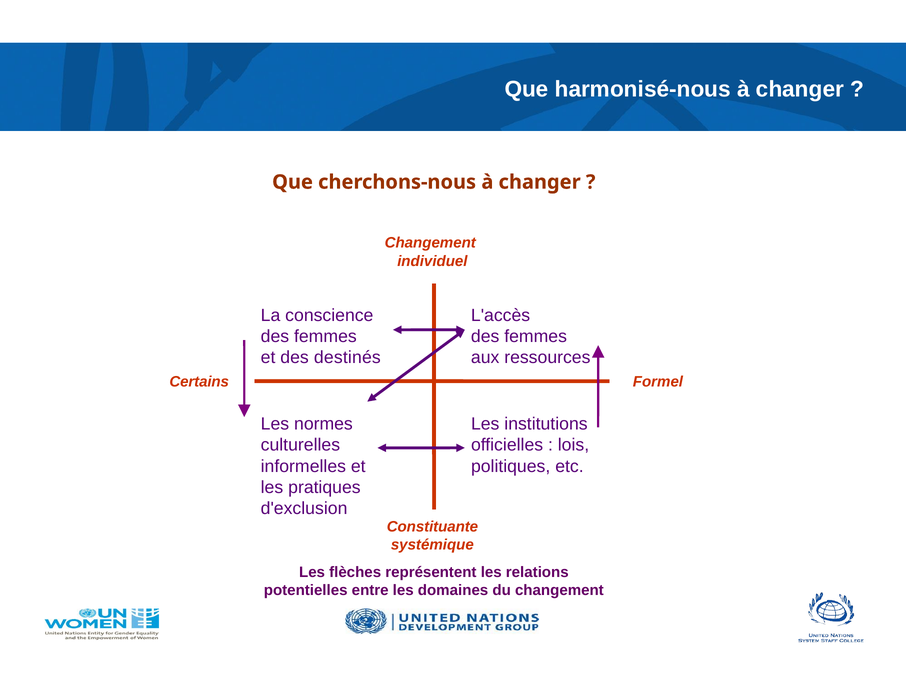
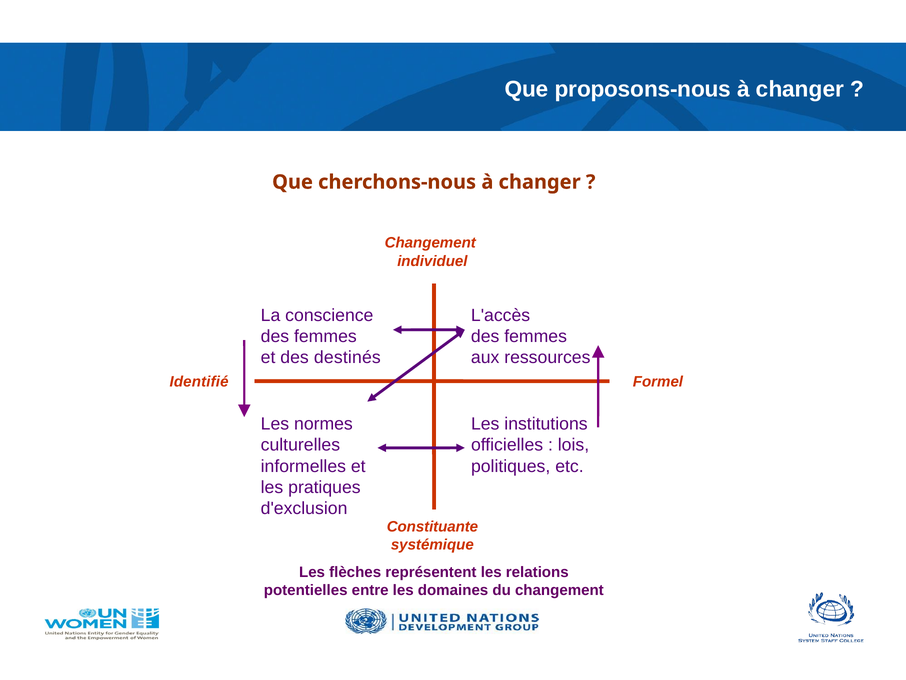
harmonisé-nous: harmonisé-nous -> proposons-nous
Certains: Certains -> Identifié
